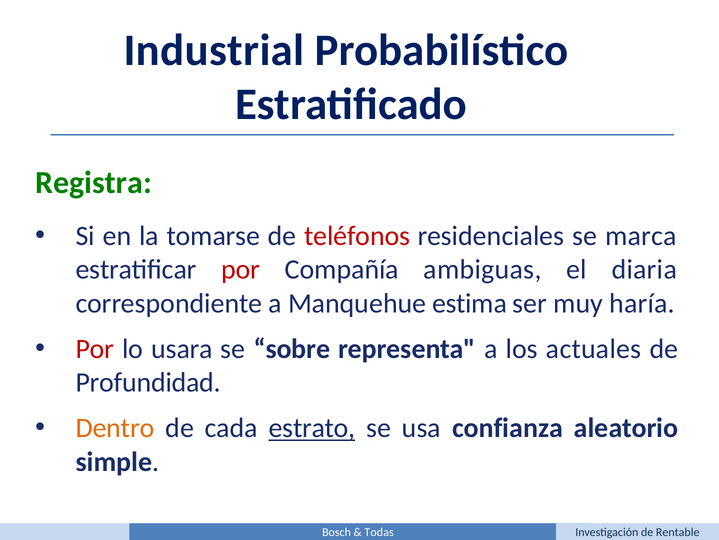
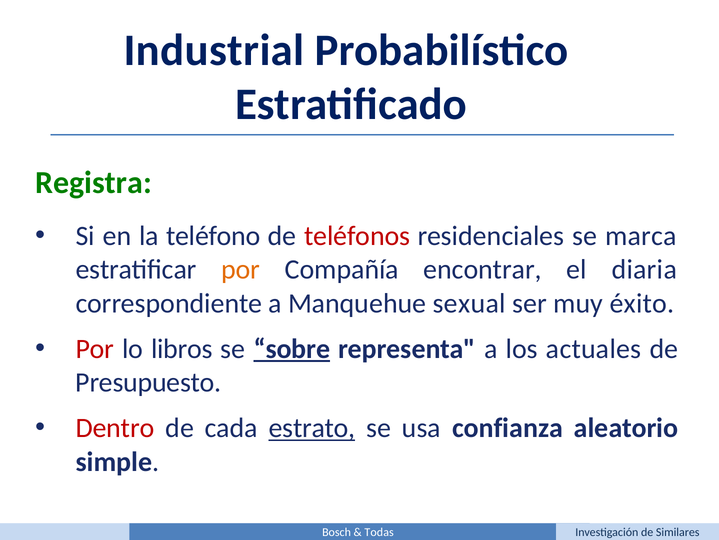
tomarse: tomarse -> teléfono
por at (241, 269) colour: red -> orange
ambiguas: ambiguas -> encontrar
estima: estima -> sexual
haría: haría -> éxito
usara: usara -> libros
sobre underline: none -> present
Profundidad: Profundidad -> Presupuesto
Dentro colour: orange -> red
Rentable: Rentable -> Similares
